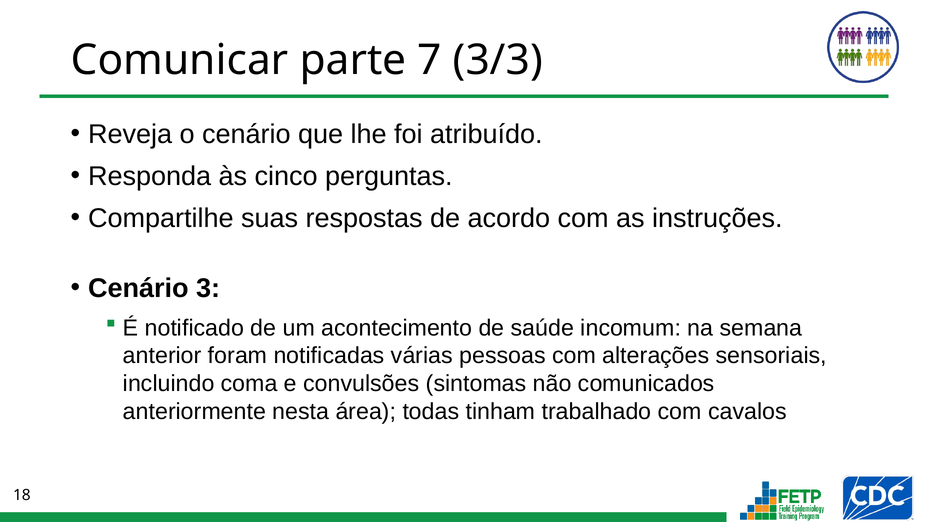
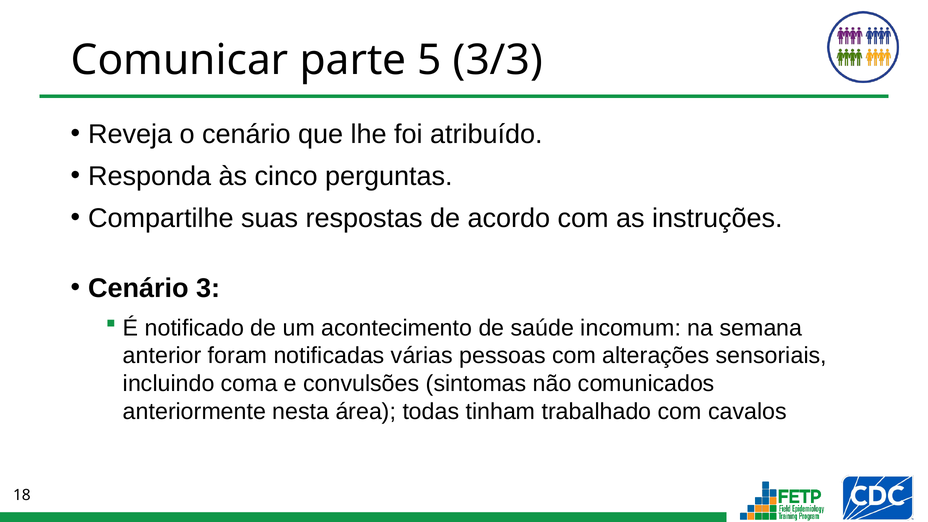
7: 7 -> 5
